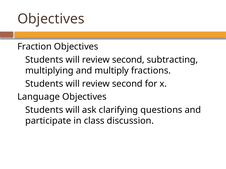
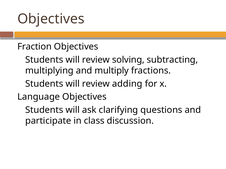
second at (128, 60): second -> solving
second at (127, 84): second -> adding
